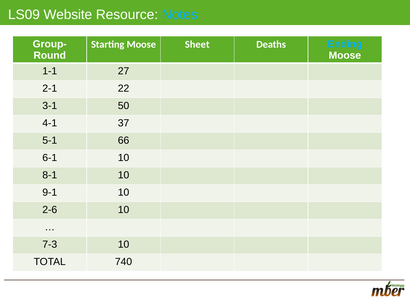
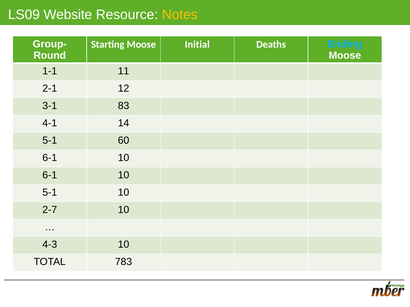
Notes colour: light blue -> yellow
Sheet: Sheet -> Initial
27: 27 -> 11
22: 22 -> 12
50: 50 -> 83
37: 37 -> 14
66: 66 -> 60
8-1 at (50, 175): 8-1 -> 6-1
9-1 at (50, 193): 9-1 -> 5-1
2-6: 2-6 -> 2-7
7-3: 7-3 -> 4-3
740: 740 -> 783
